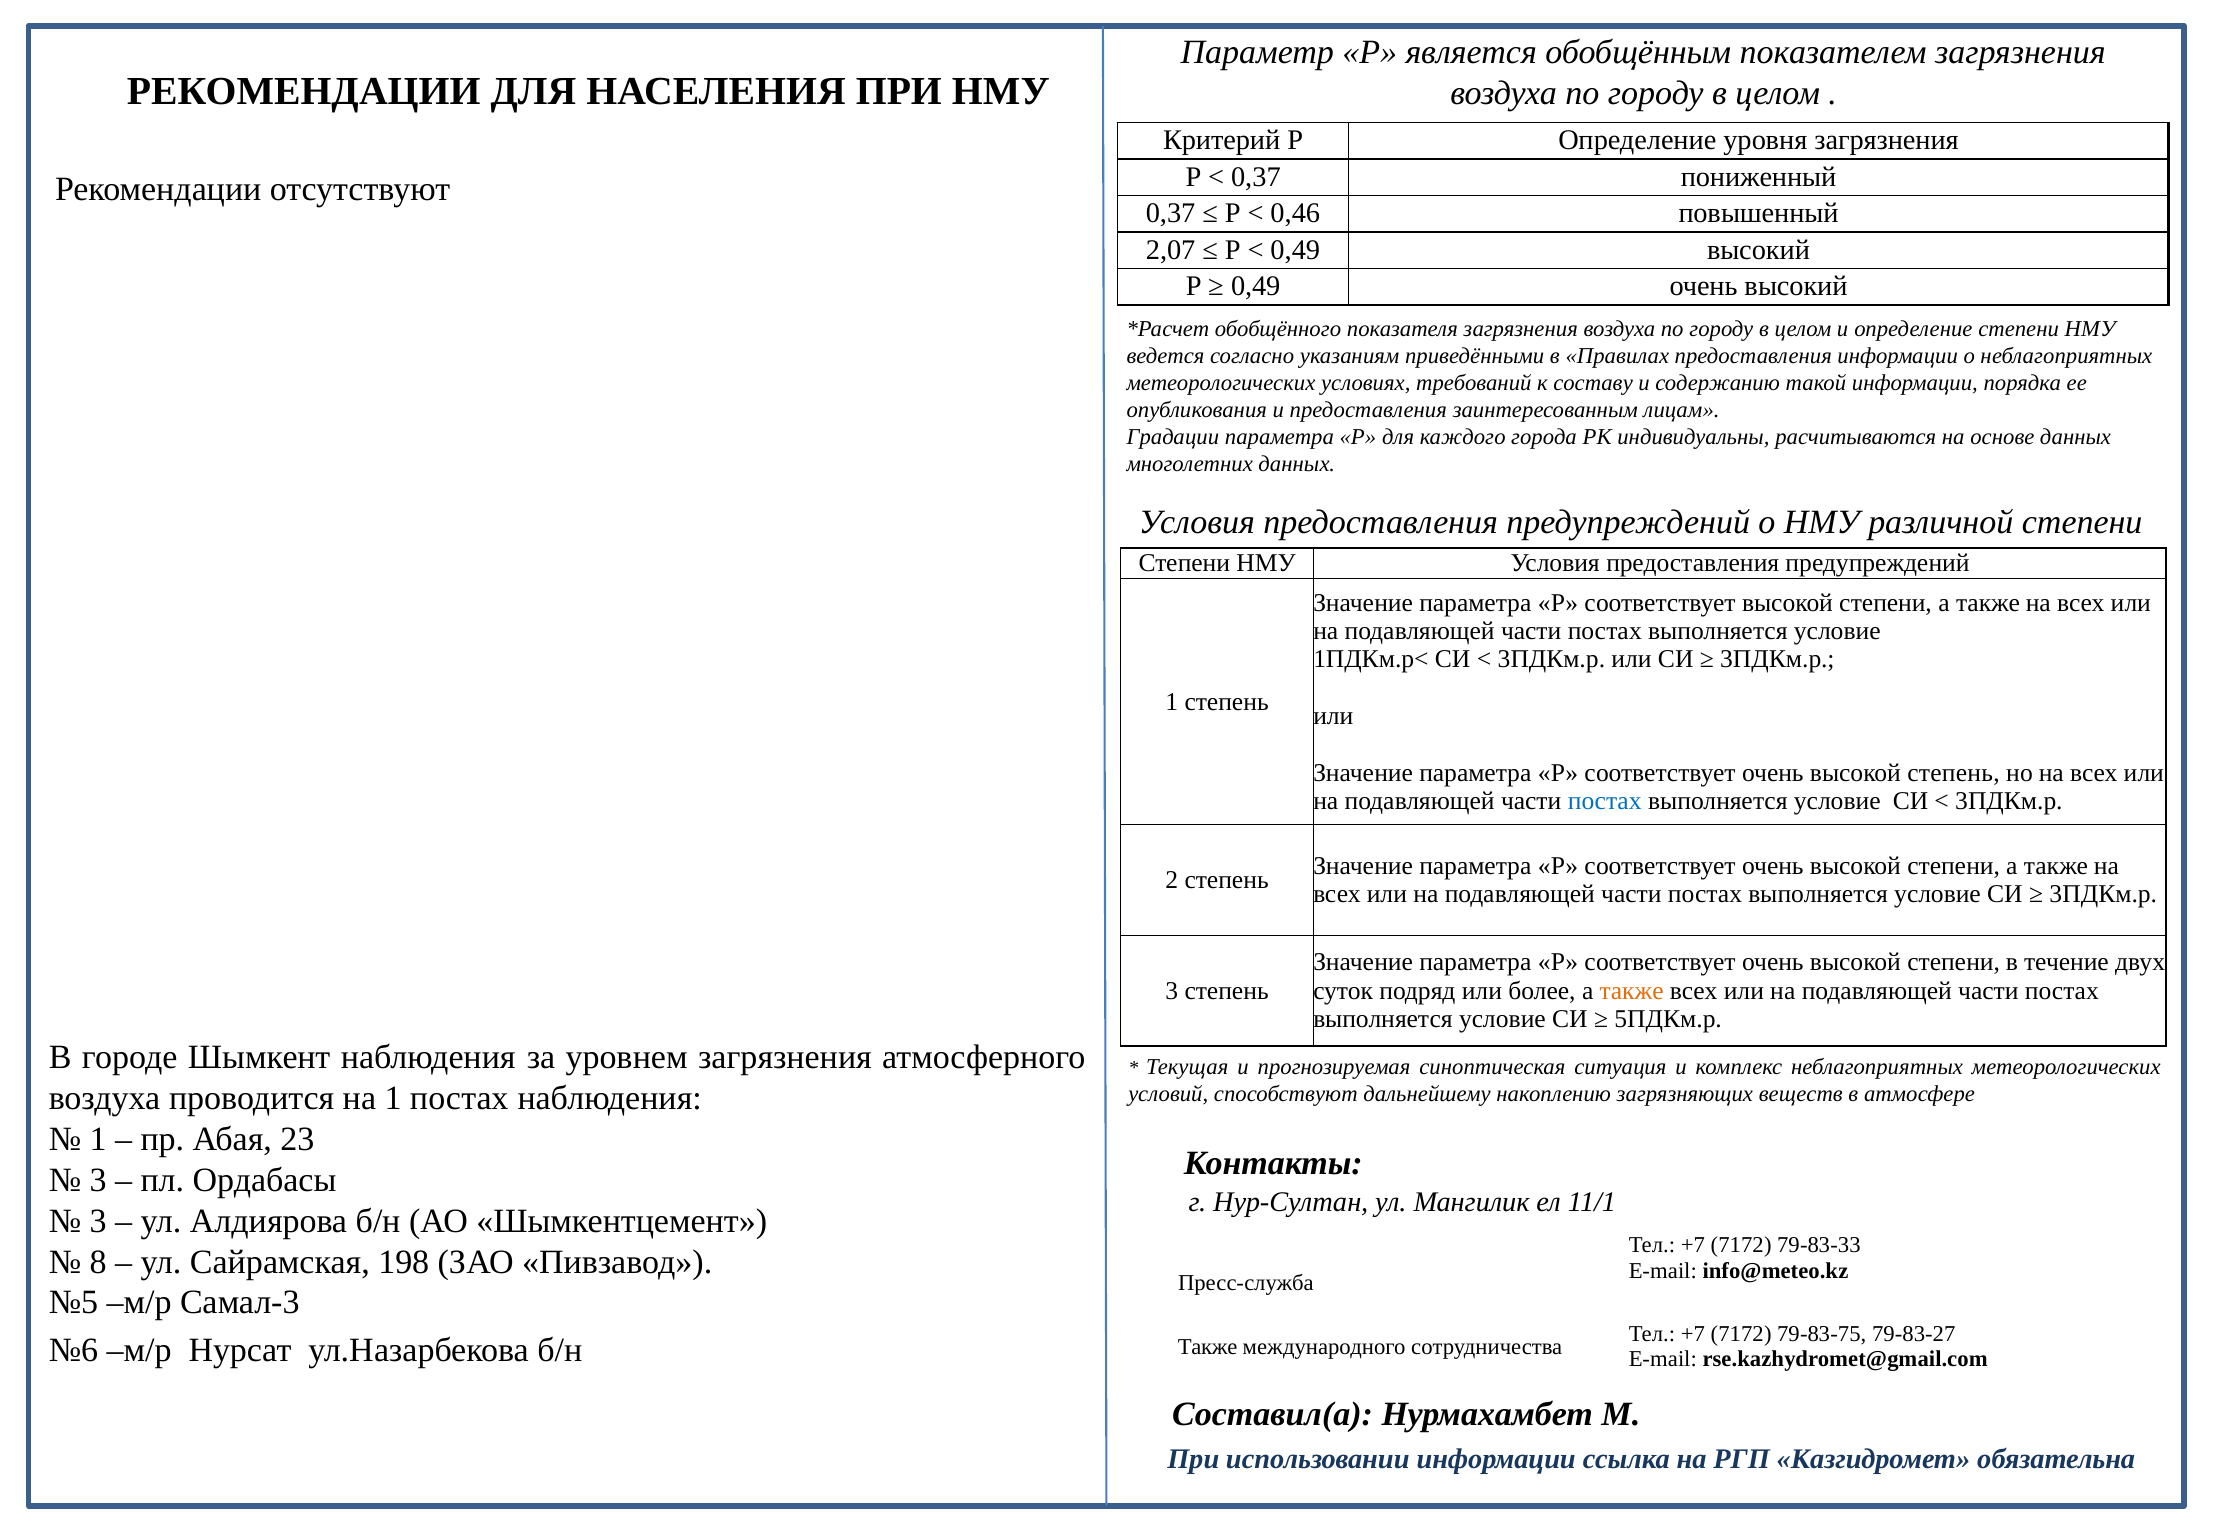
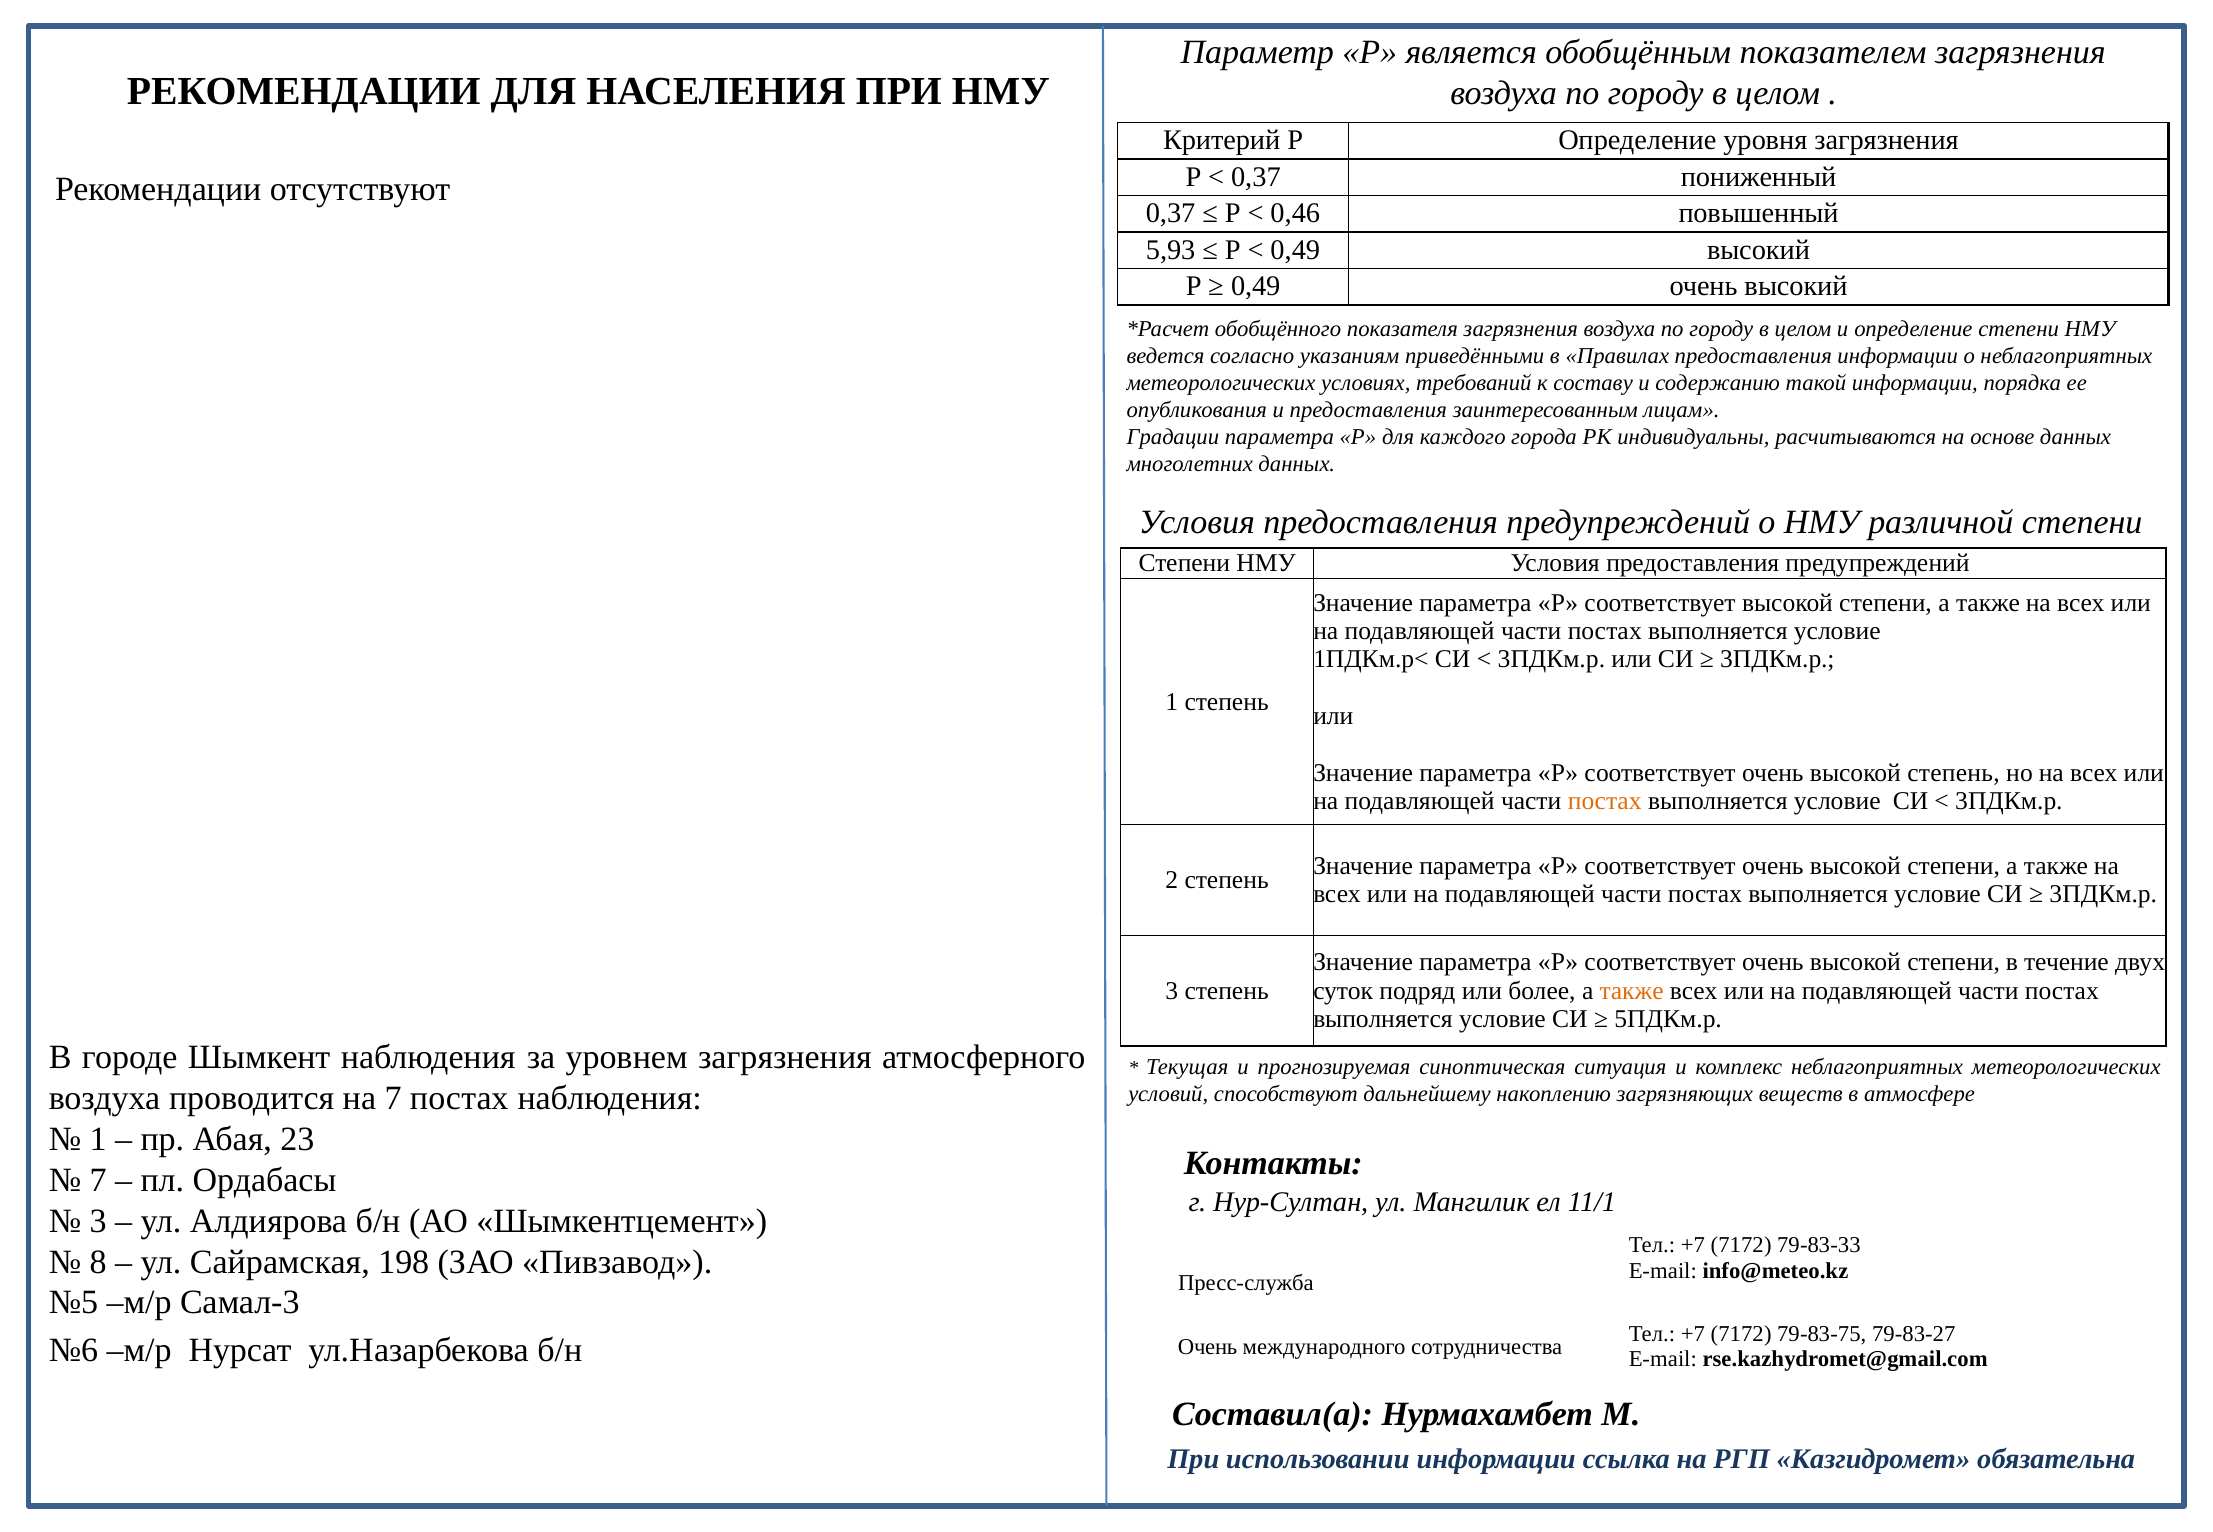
2,07: 2,07 -> 5,93
постах at (1605, 801) colour: blue -> orange
на 1: 1 -> 7
3 at (98, 1180): 3 -> 7
Также at (1208, 1347): Также -> Очень
